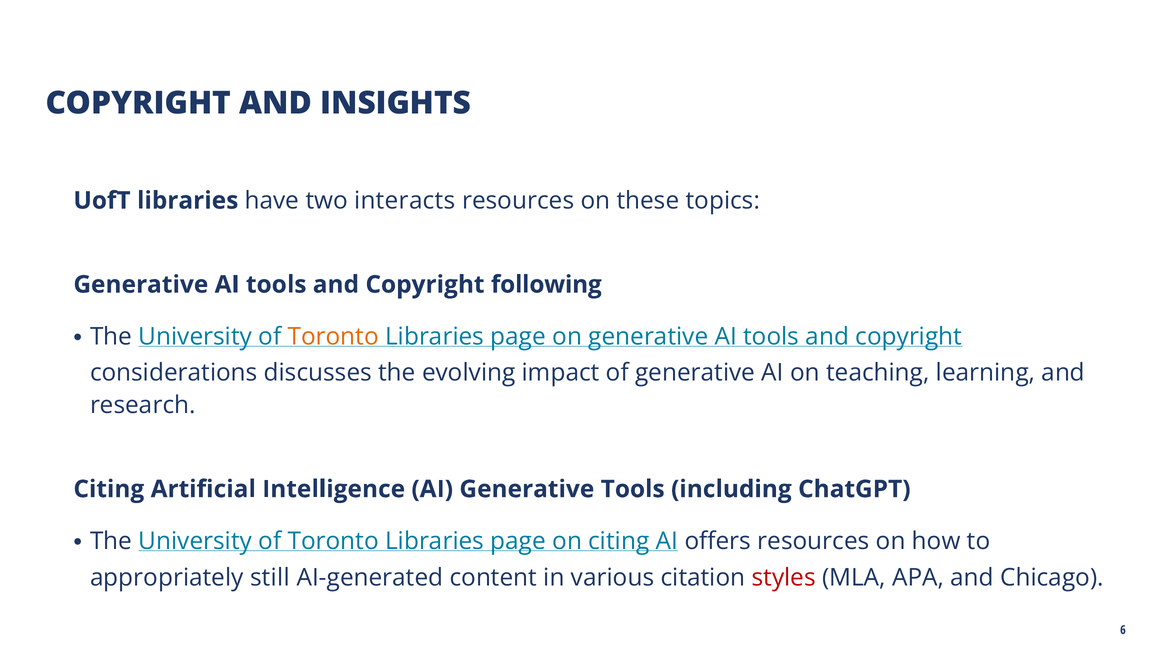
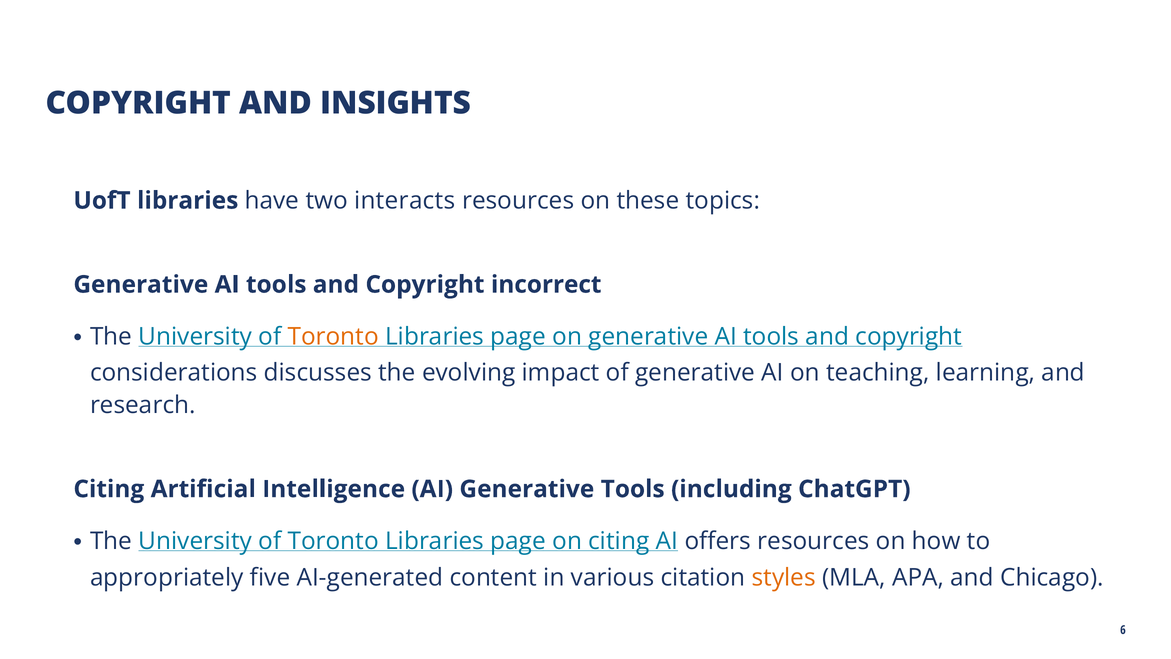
following: following -> incorrect
still: still -> five
styles colour: red -> orange
